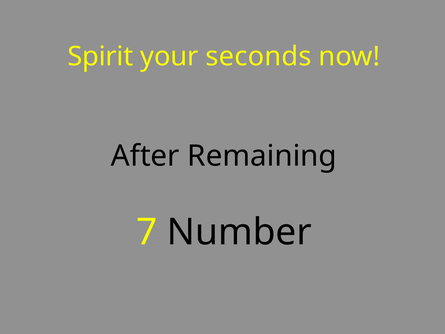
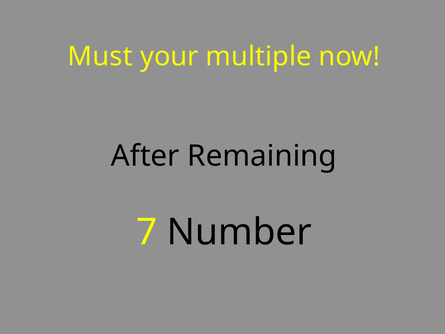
Spirit: Spirit -> Must
seconds: seconds -> multiple
